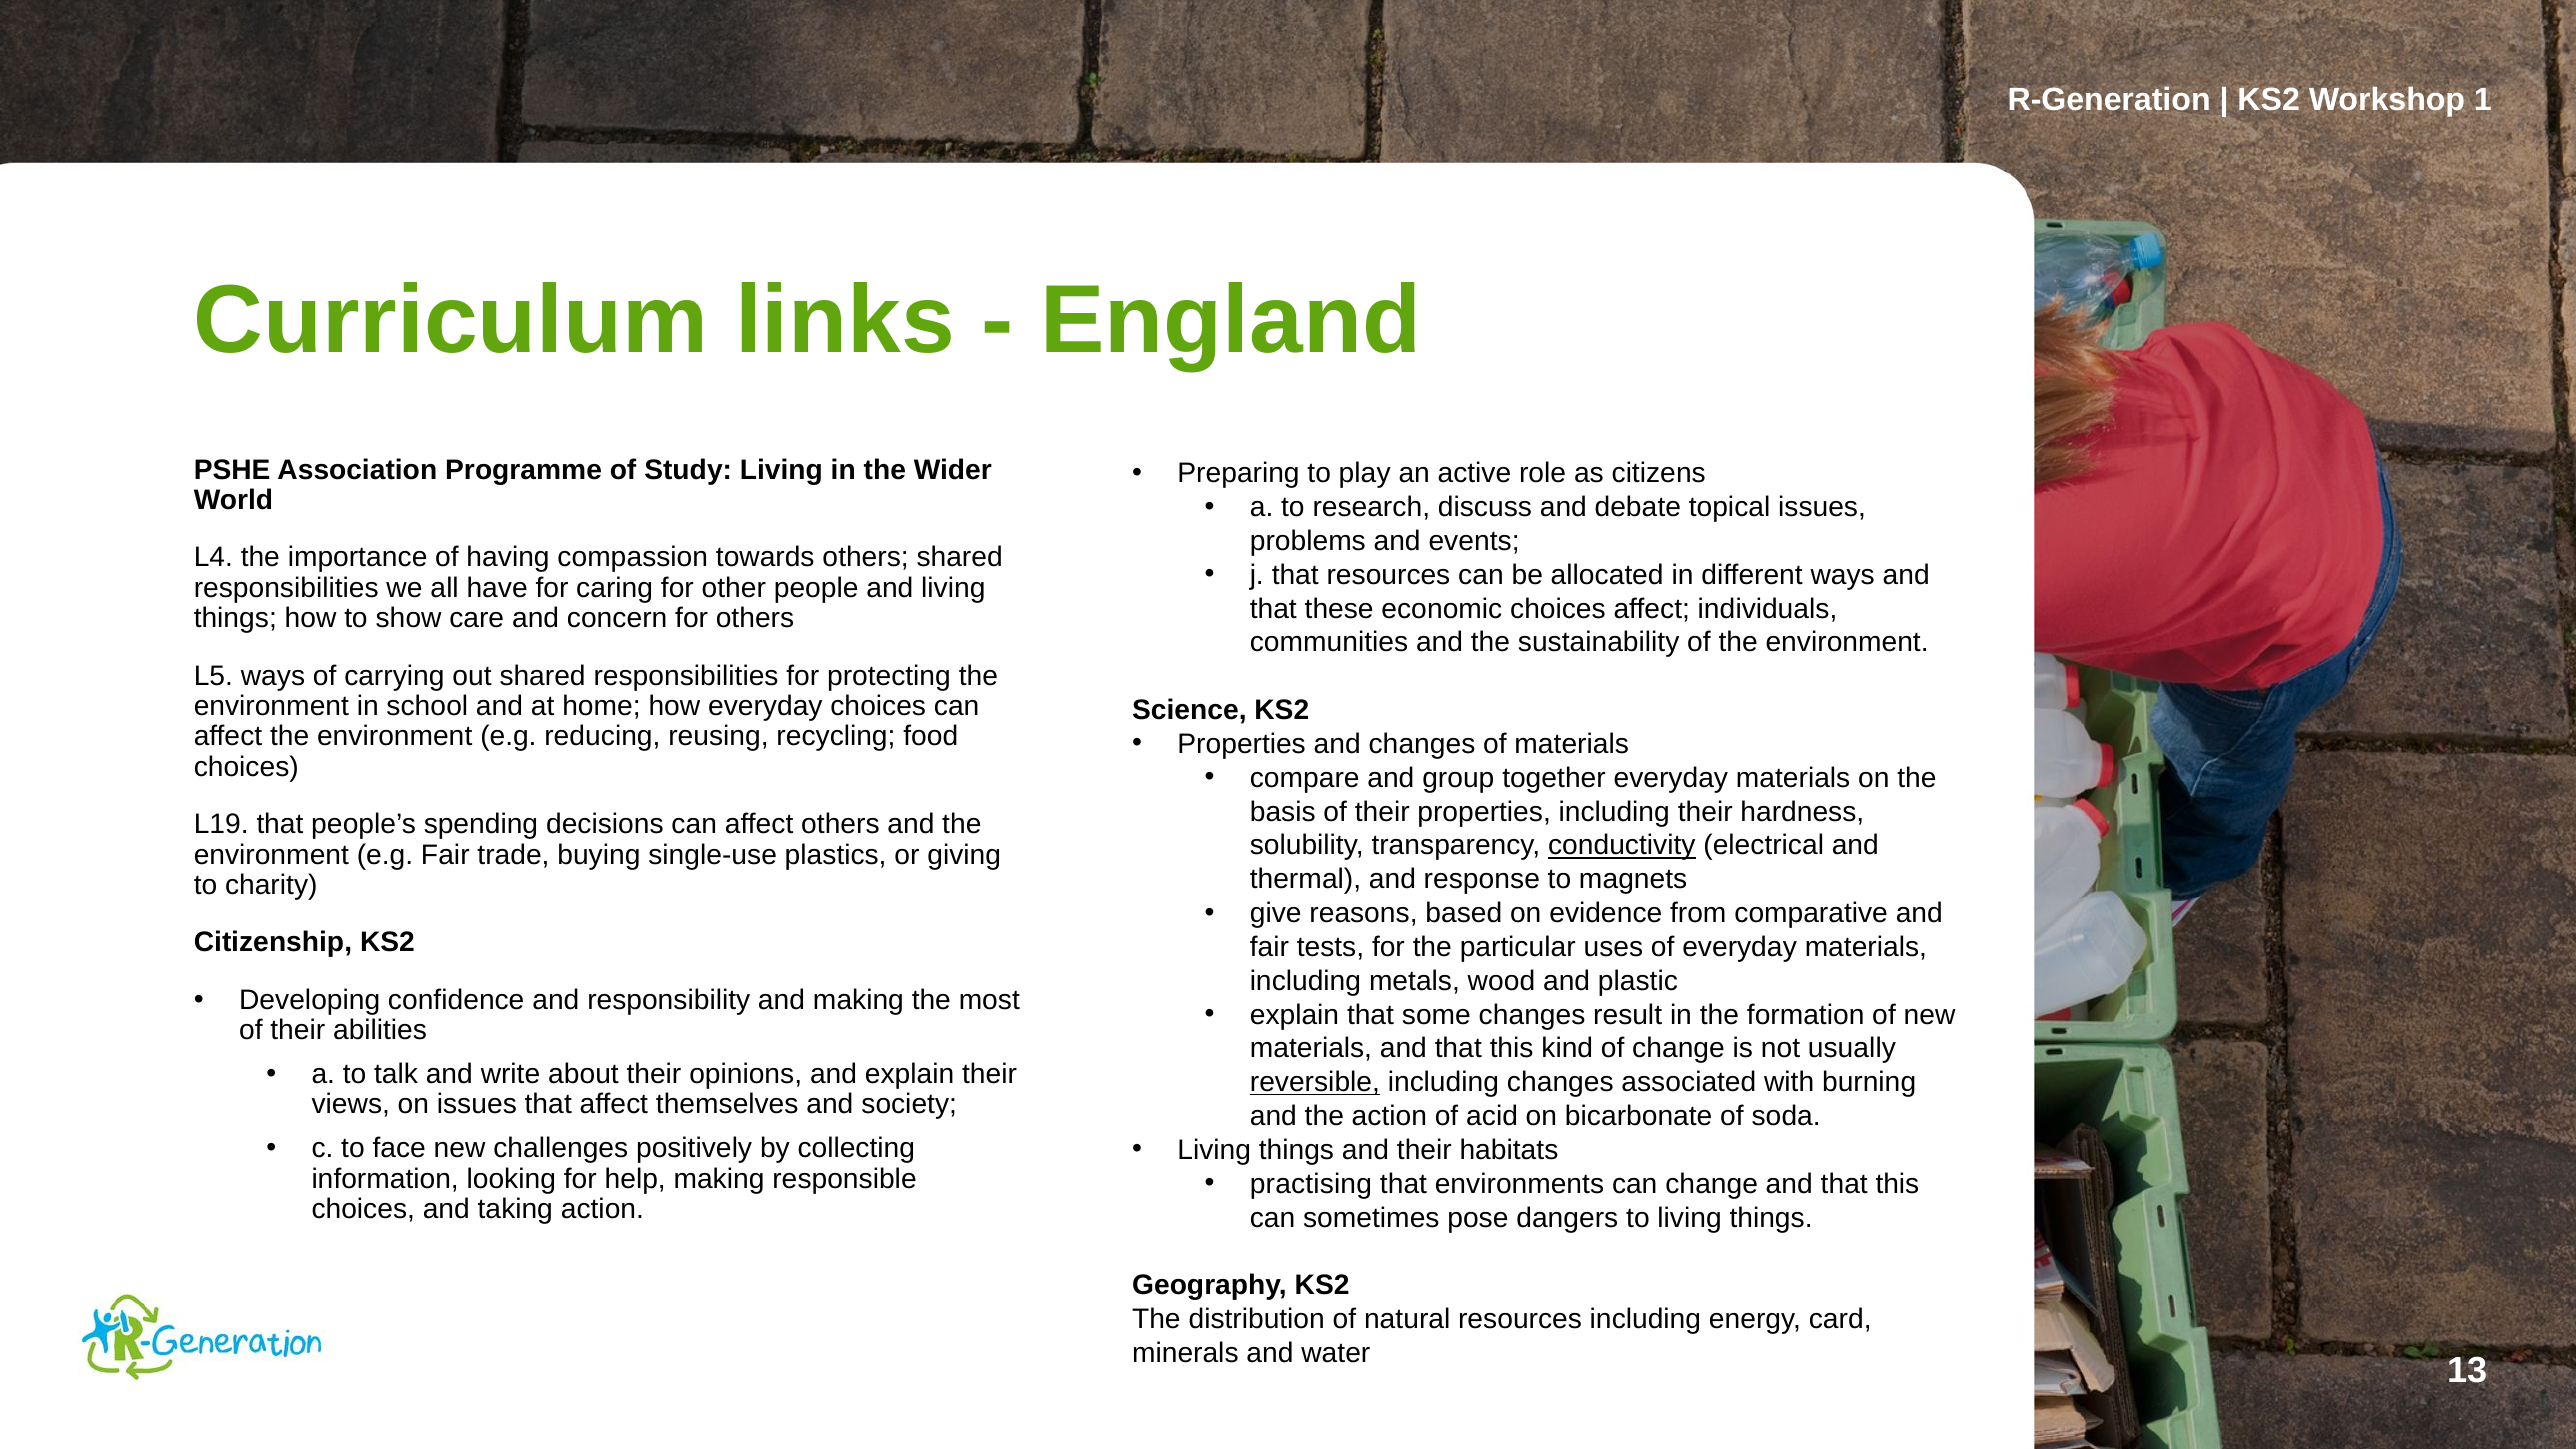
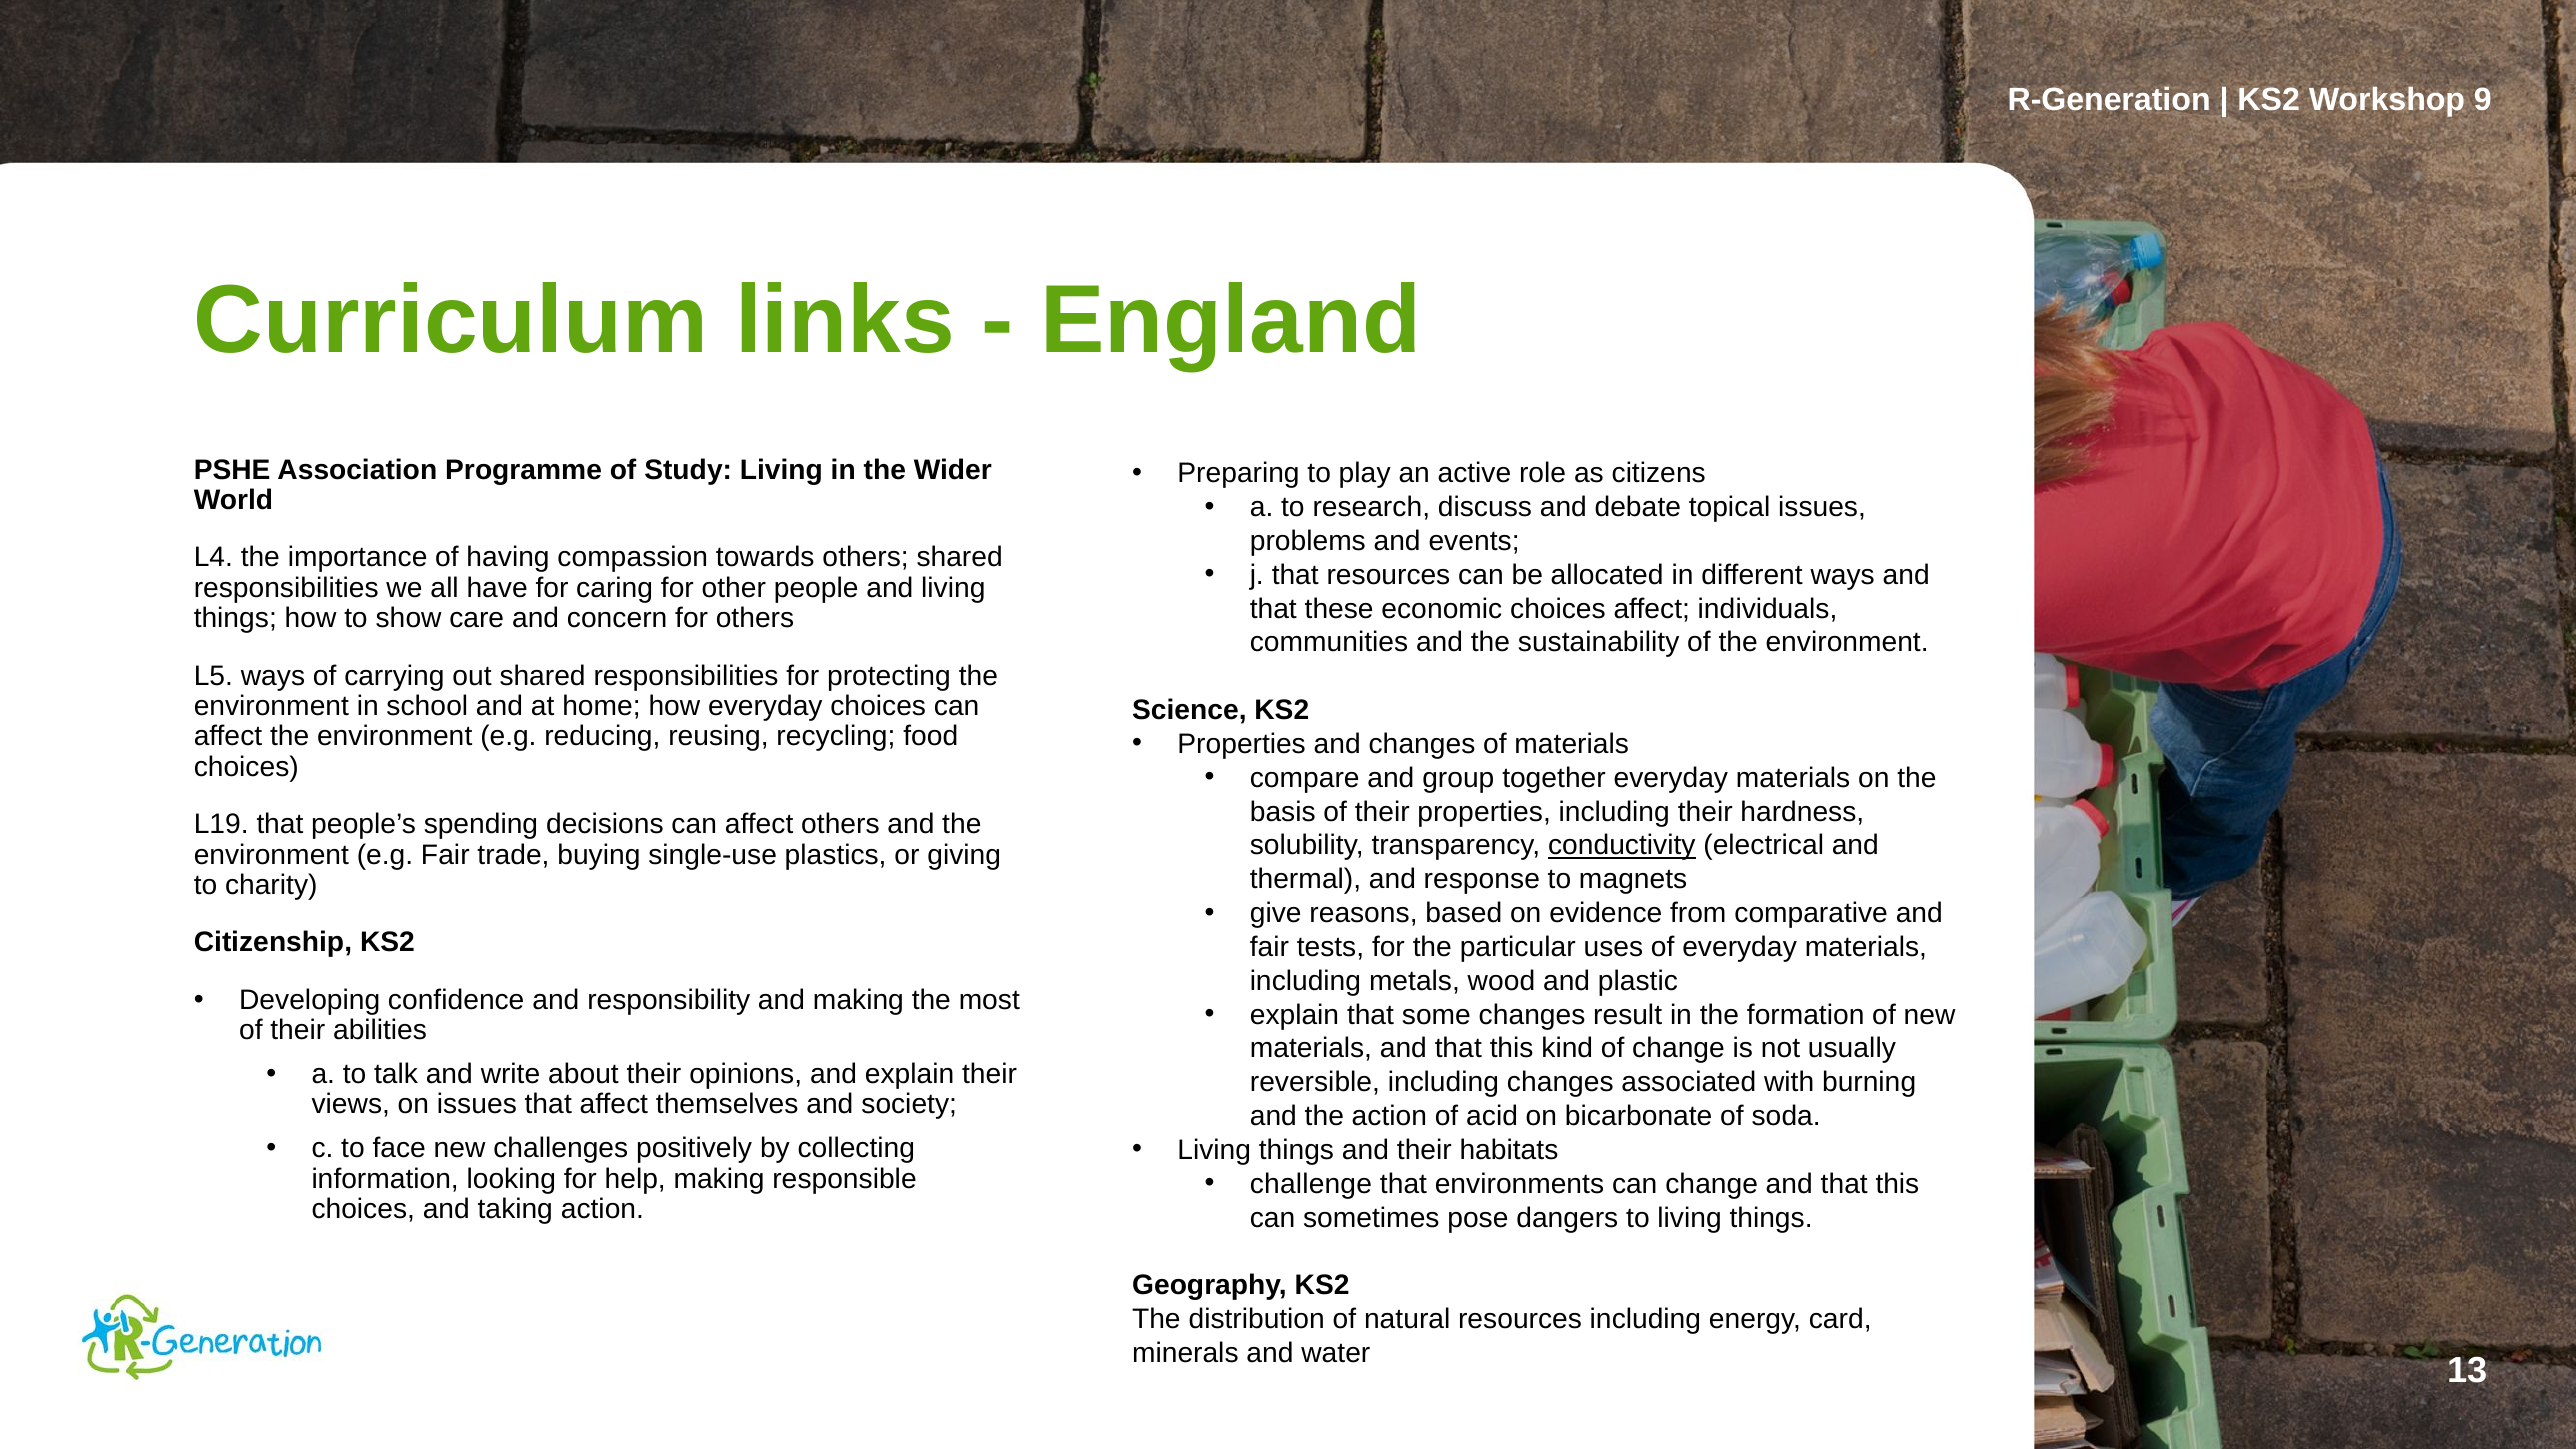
1: 1 -> 9
reversible underline: present -> none
practising: practising -> challenge
